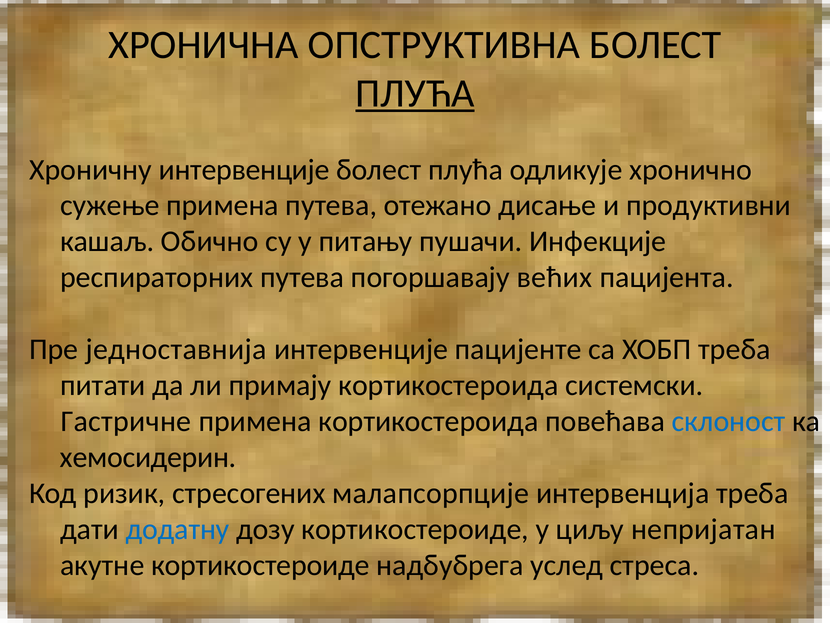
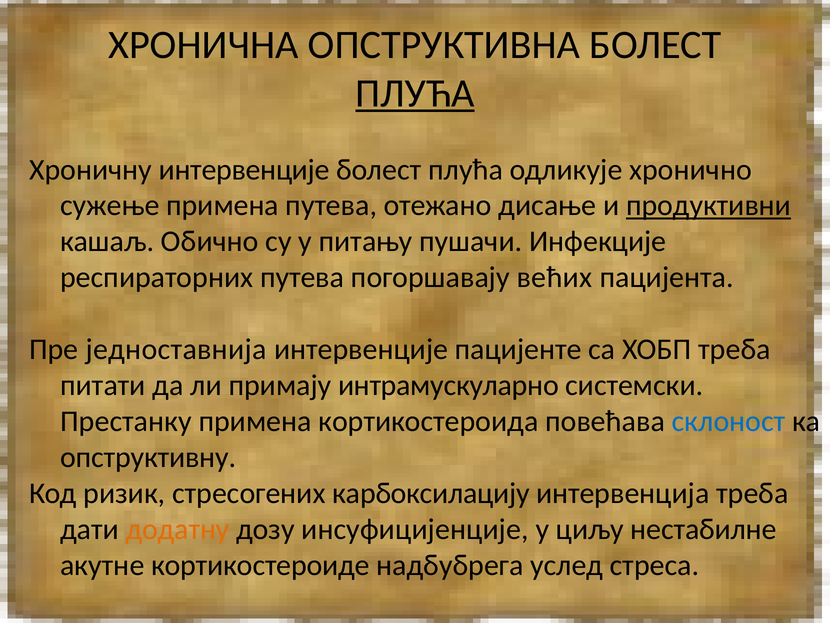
продуктивни underline: none -> present
примају кортикостероида: кортикостероида -> интрамускуларно
Гастричне: Гастричне -> Престанку
хемосидерин: хемосидерин -> опструктивну
малапсорпције: малапсорпције -> карбоксилацију
додатну colour: blue -> orange
дозу кортикостероиде: кортикостероиде -> инсуфицијенције
непријатан: непријатан -> нестабилне
